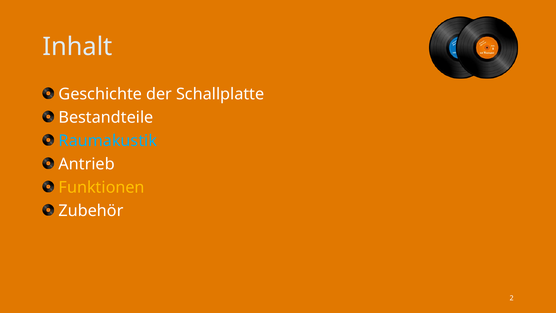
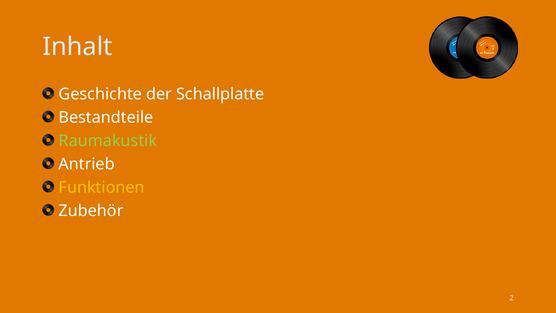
Raumakustik colour: light blue -> light green
